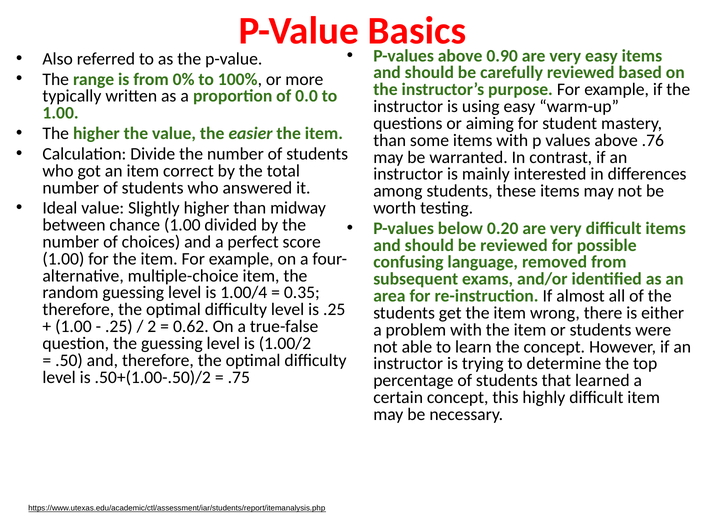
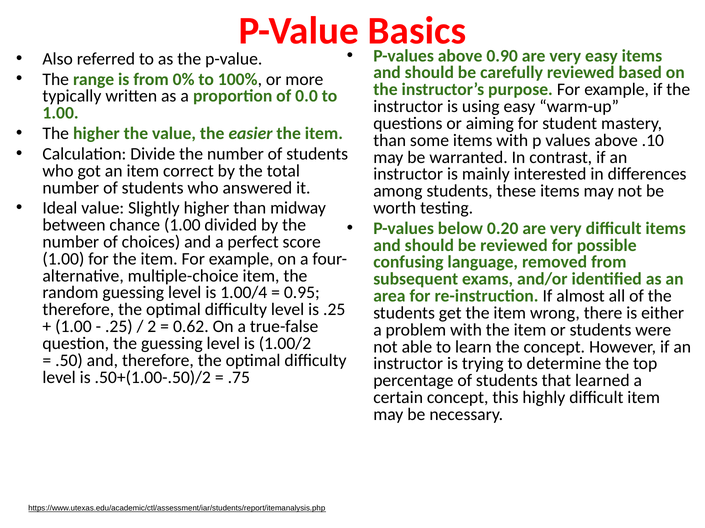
.76: .76 -> .10
0.35: 0.35 -> 0.95
